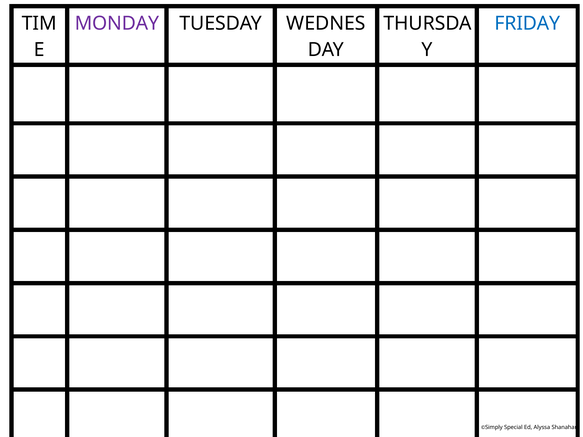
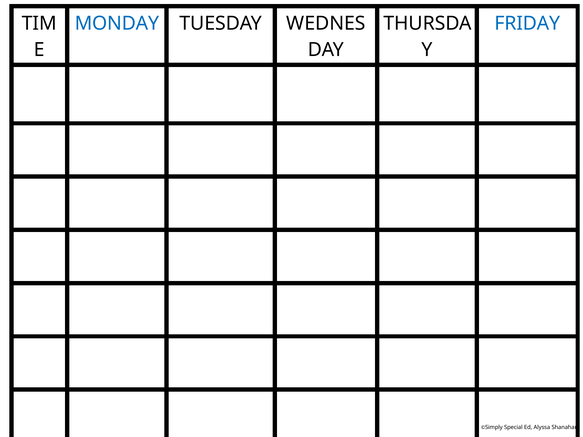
MONDAY colour: purple -> blue
